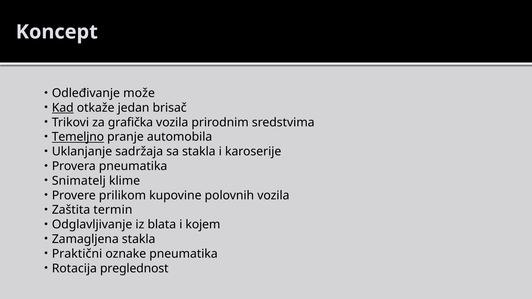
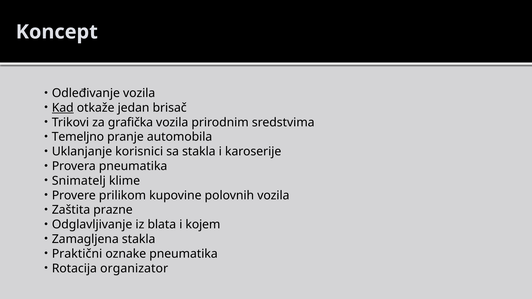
Odleđivanje može: može -> vozila
Temeljno underline: present -> none
sadržaja: sadržaja -> korisnici
termin: termin -> prazne
preglednost: preglednost -> organizator
